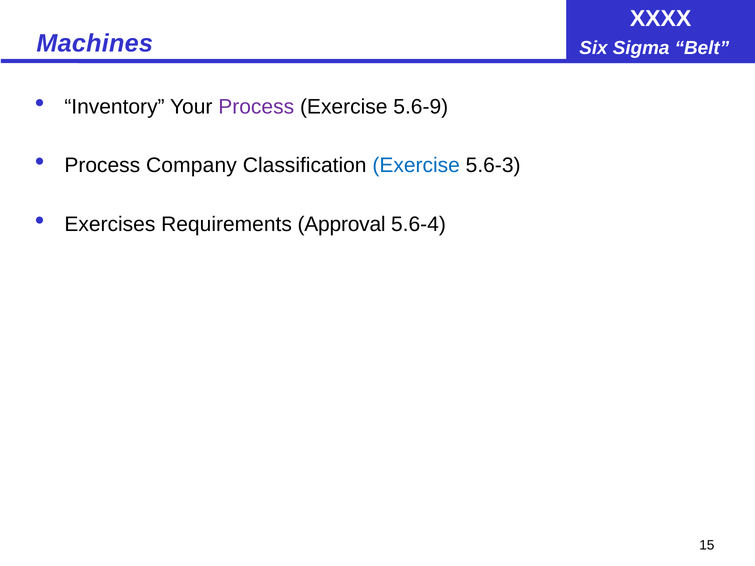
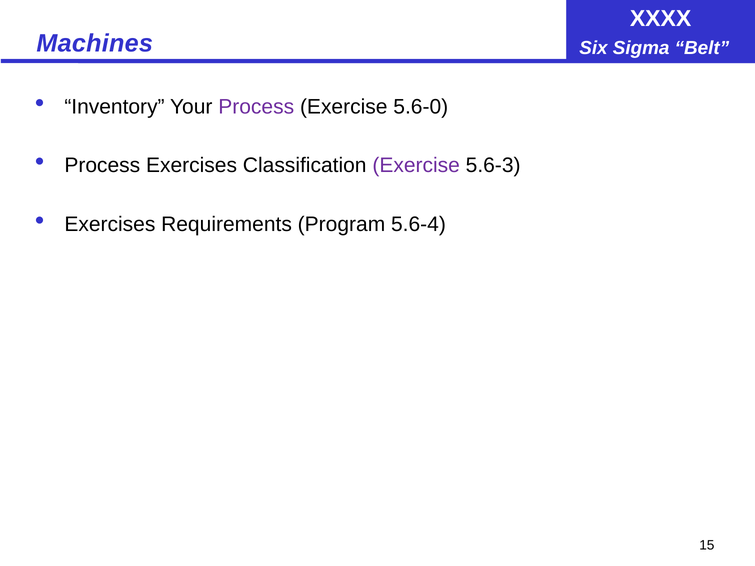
5.6-9: 5.6-9 -> 5.6-0
Process Company: Company -> Exercises
Exercise at (416, 165) colour: blue -> purple
Approval: Approval -> Program
